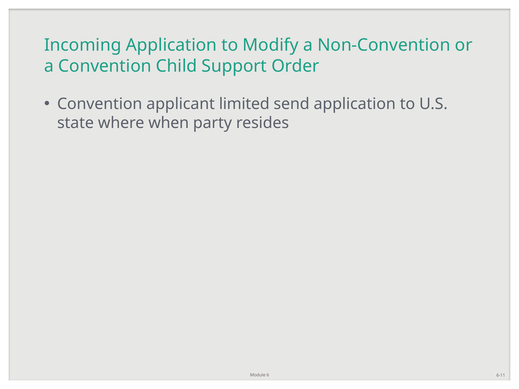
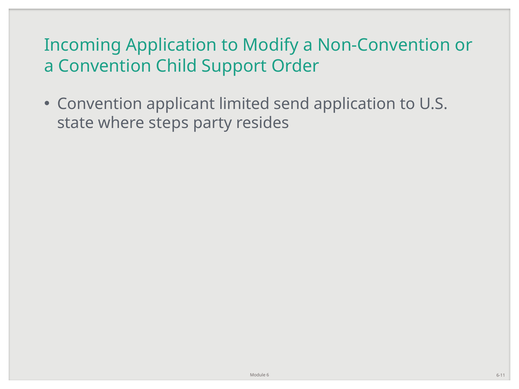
when: when -> steps
